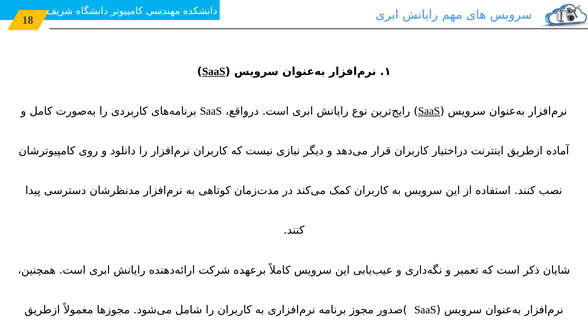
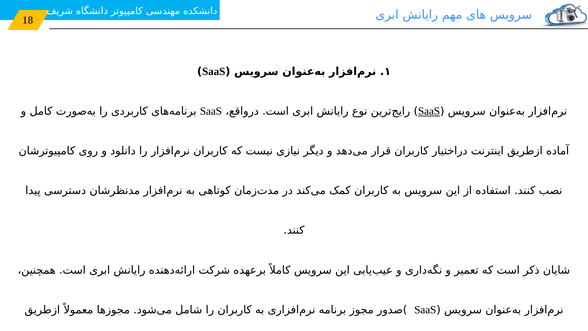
SaaS at (214, 71) underline: present -> none
